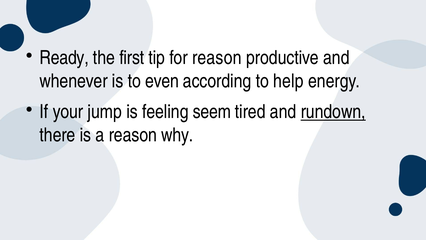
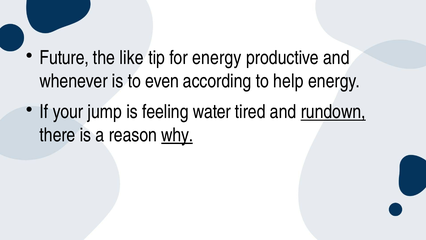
Ready: Ready -> Future
first: first -> like
for reason: reason -> energy
seem: seem -> water
why underline: none -> present
